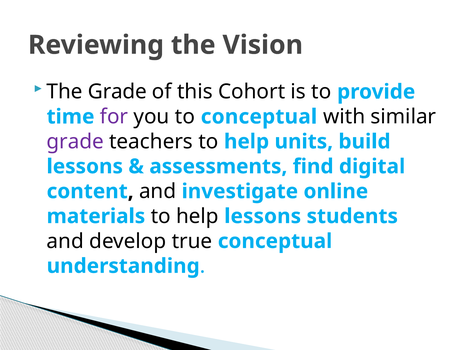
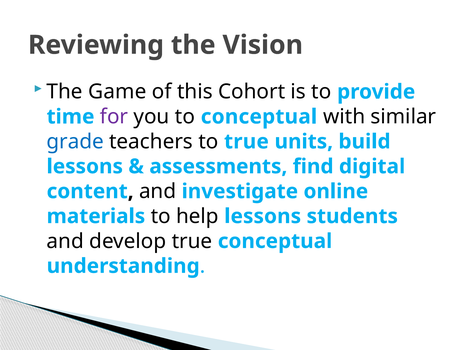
The Grade: Grade -> Game
grade at (75, 142) colour: purple -> blue
teachers to help: help -> true
